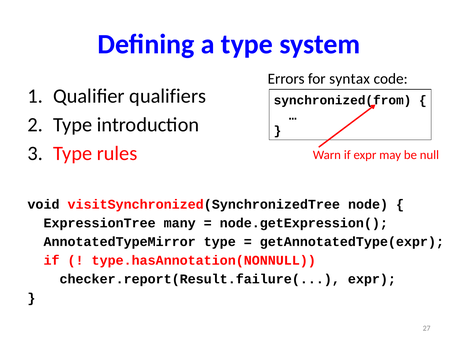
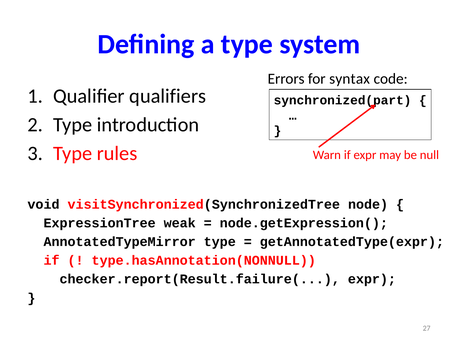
synchronized(from: synchronized(from -> synchronized(part
many: many -> weak
